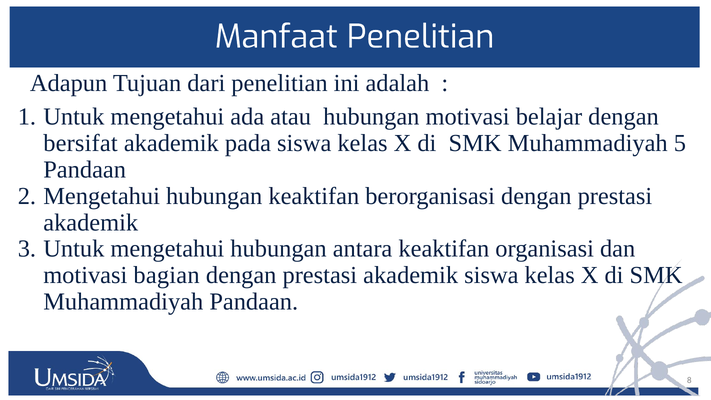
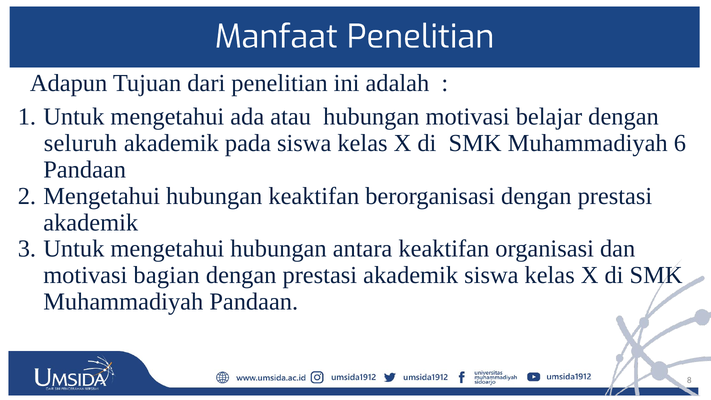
bersifat: bersifat -> seluruh
5: 5 -> 6
